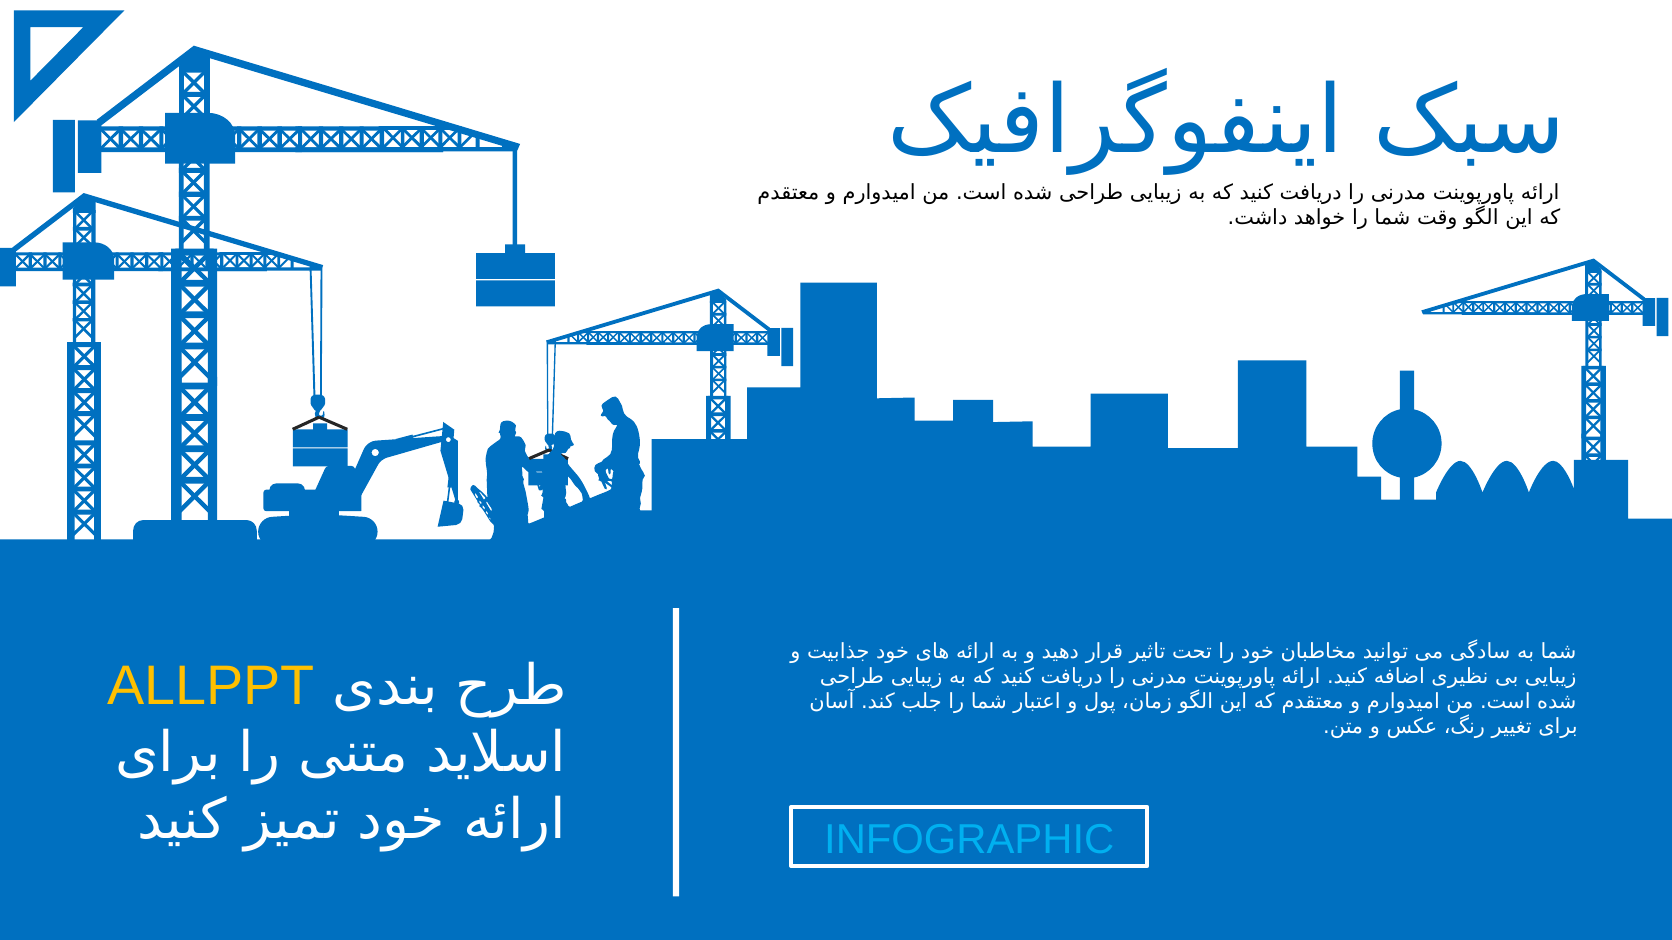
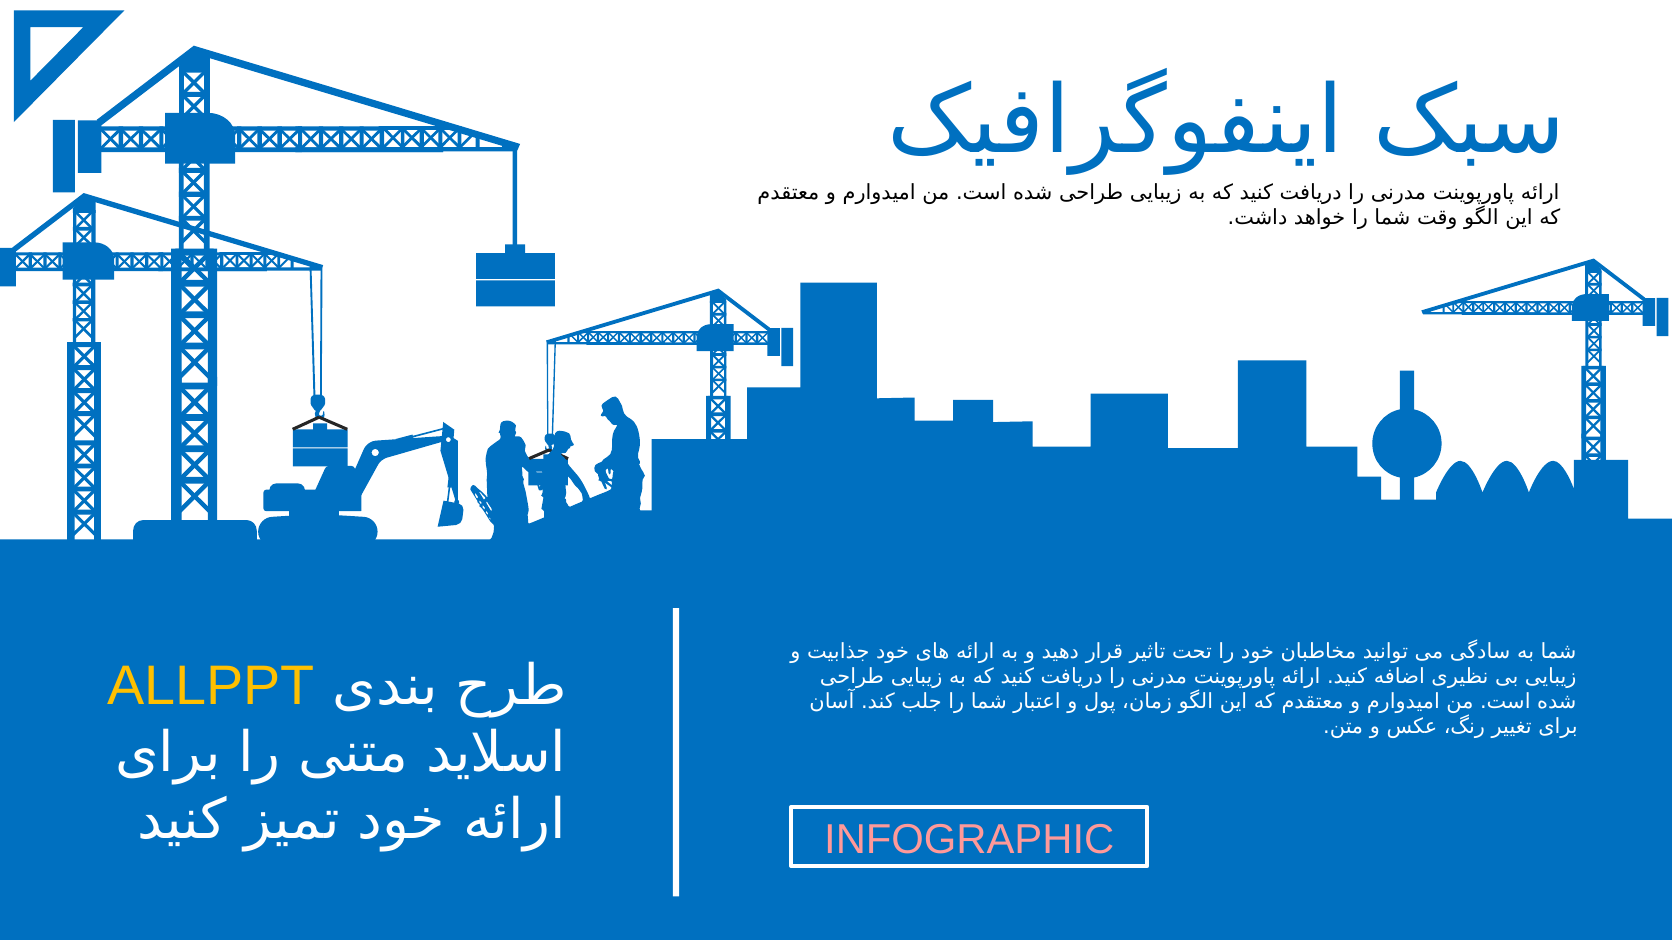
INFOGRAPHIC colour: light blue -> pink
